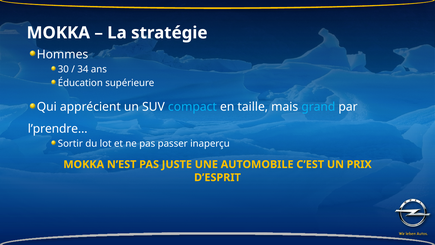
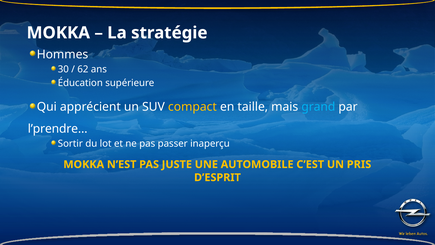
34: 34 -> 62
compact colour: light blue -> yellow
PRIX: PRIX -> PRIS
